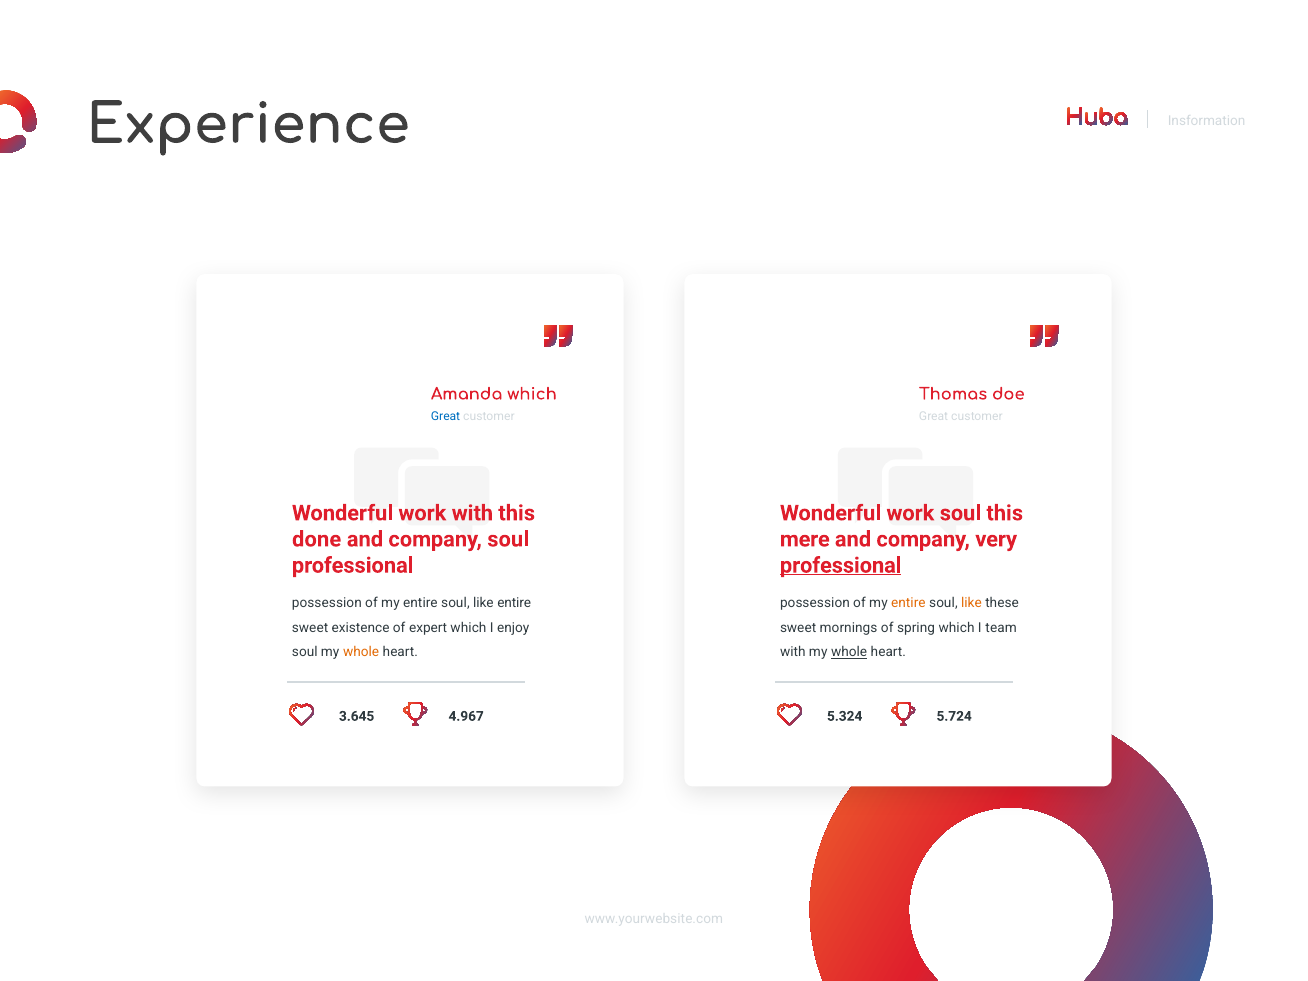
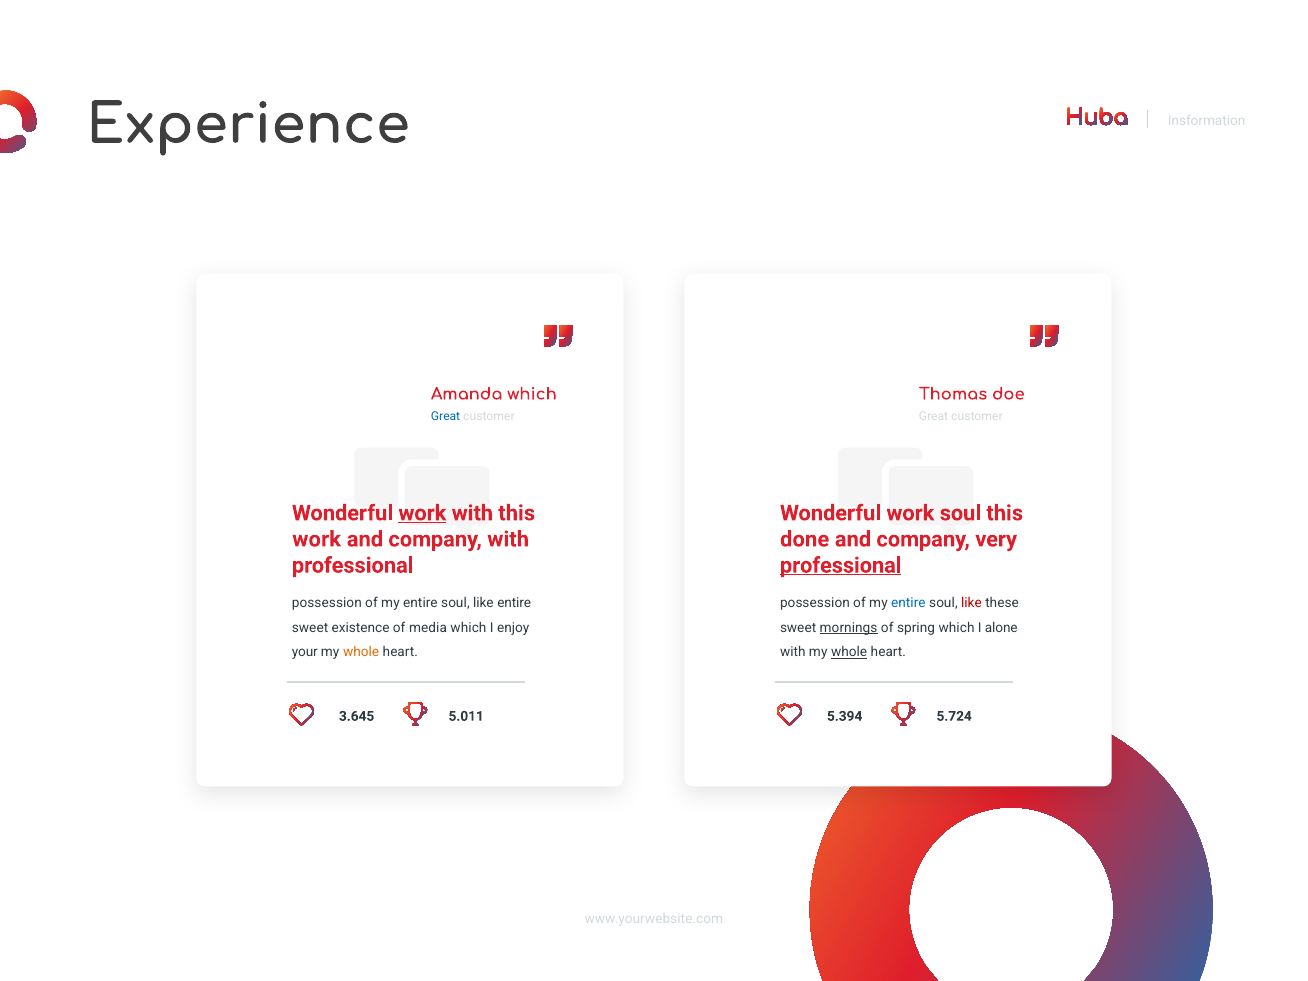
work at (422, 513) underline: none -> present
done at (317, 539): done -> work
company soul: soul -> with
mere: mere -> done
entire at (908, 603) colour: orange -> blue
like at (971, 603) colour: orange -> red
expert: expert -> media
mornings underline: none -> present
team: team -> alone
soul at (305, 652): soul -> your
4.967: 4.967 -> 5.011
5.324: 5.324 -> 5.394
